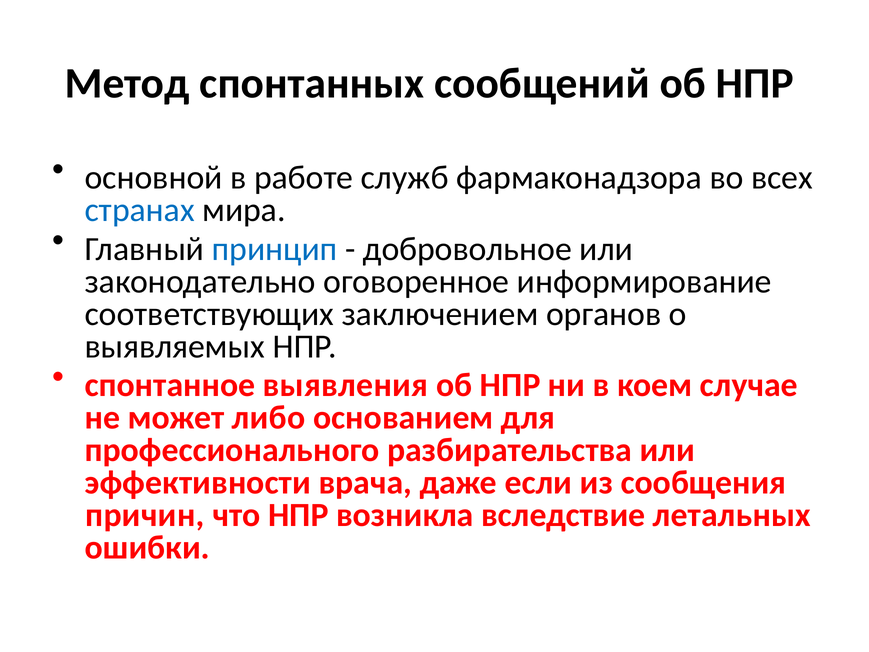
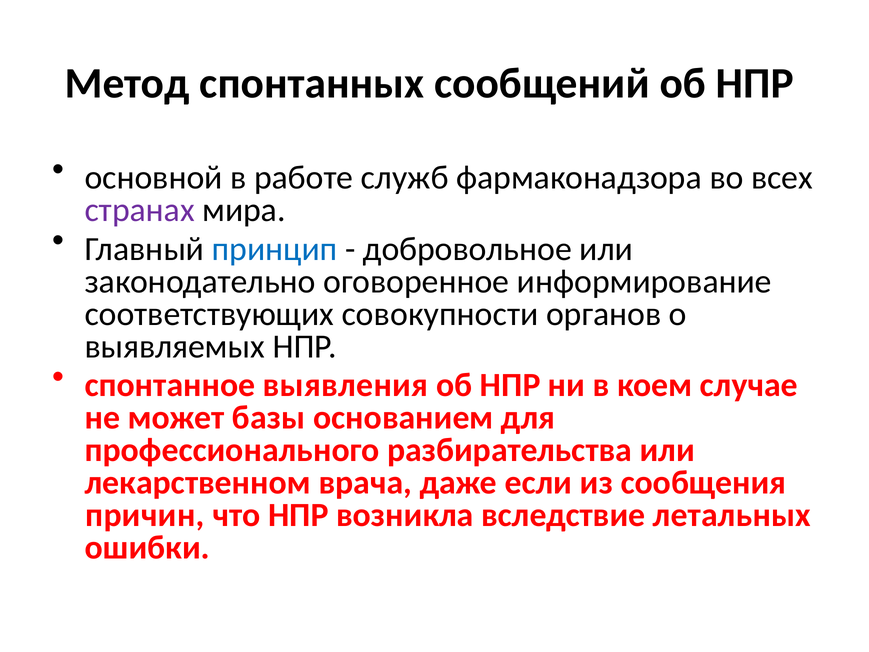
странах colour: blue -> purple
заключением: заключением -> совокупности
либо: либо -> базы
эффективности: эффективности -> лекарственном
